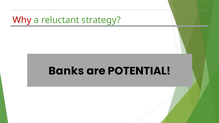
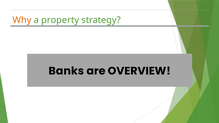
Why colour: red -> orange
reluctant: reluctant -> property
POTENTIAL: POTENTIAL -> OVERVIEW
